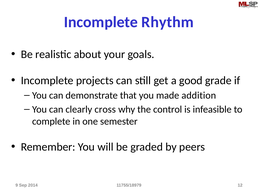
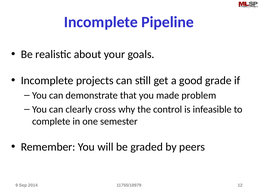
Rhythm: Rhythm -> Pipeline
addition: addition -> problem
